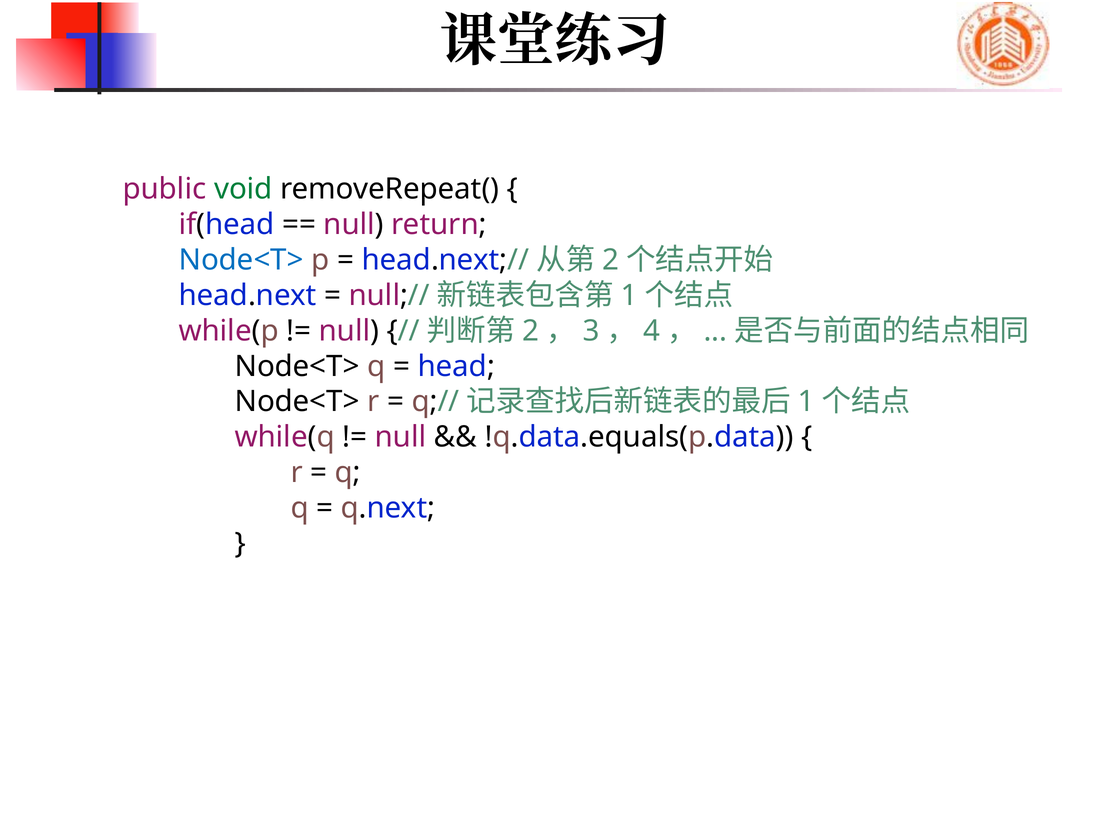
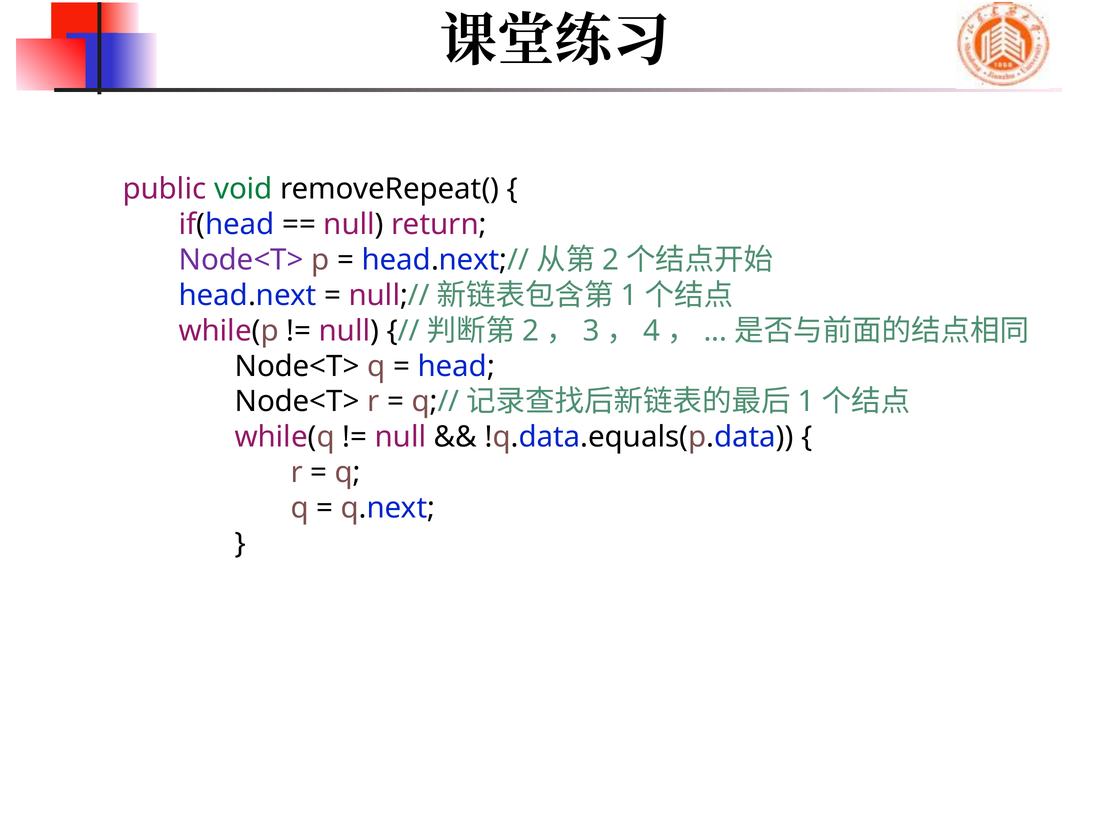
Node<T> at (241, 260) colour: blue -> purple
